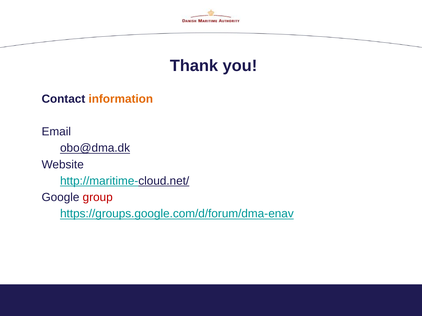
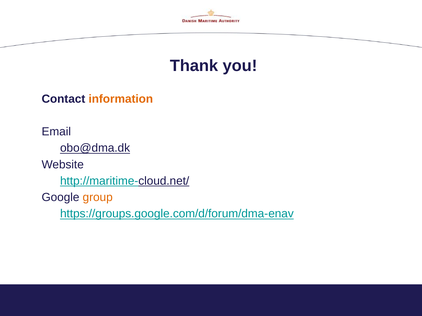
group colour: red -> orange
